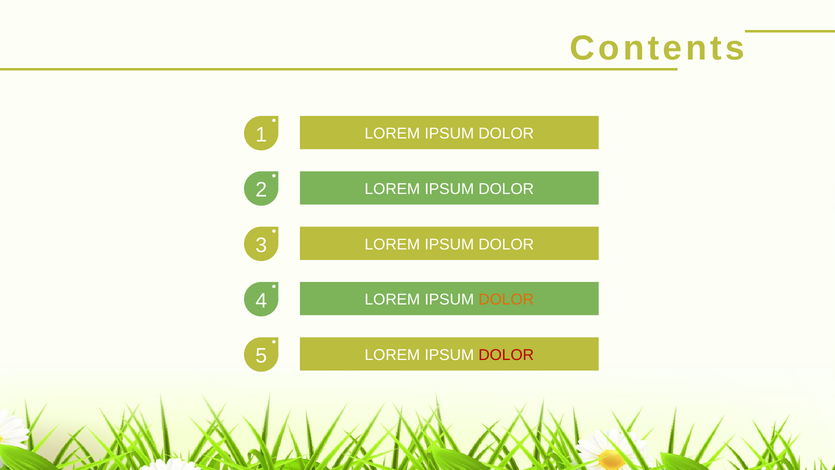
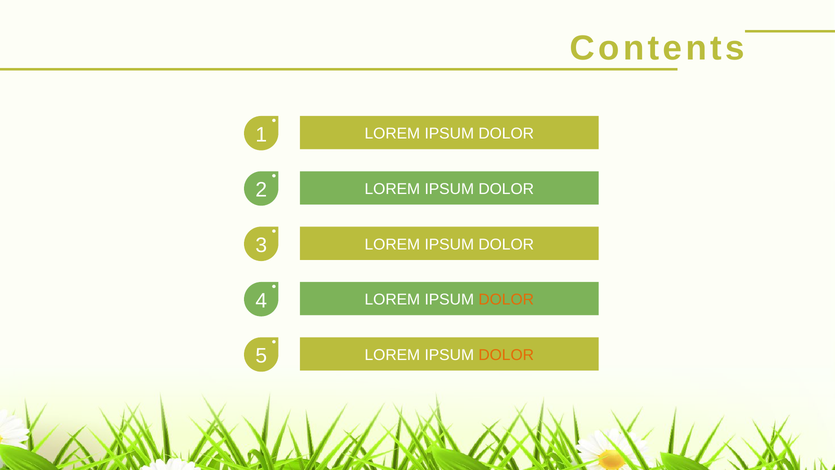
DOLOR at (506, 355) colour: red -> orange
